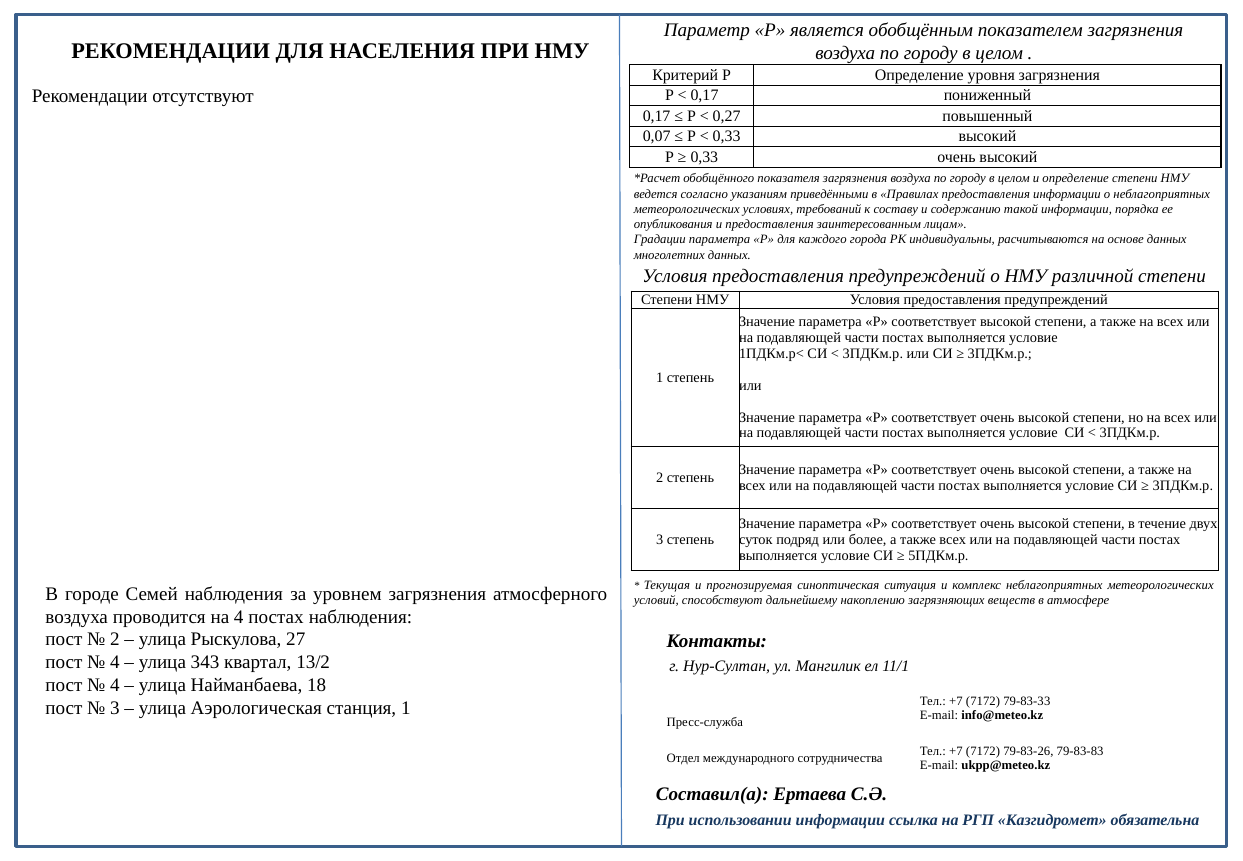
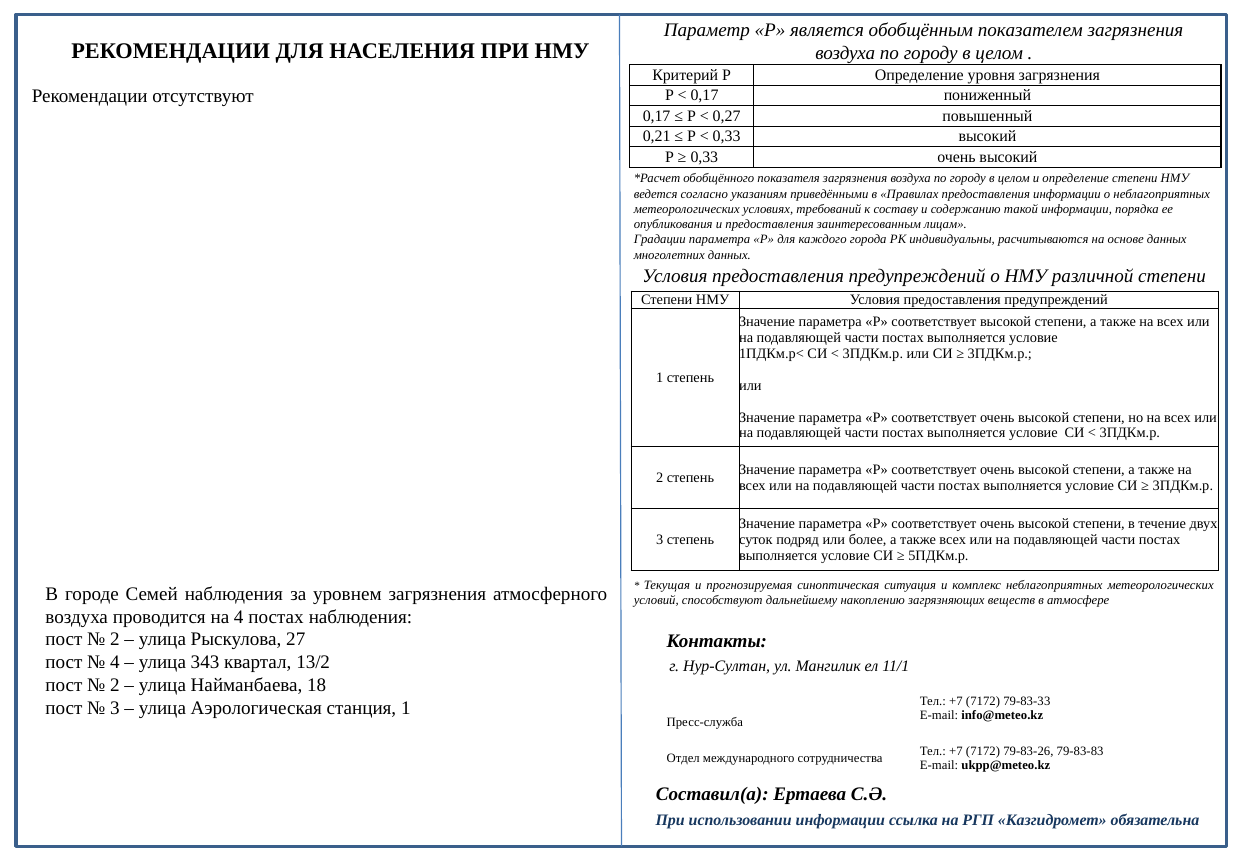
0,07: 0,07 -> 0,21
4 at (115, 685): 4 -> 2
